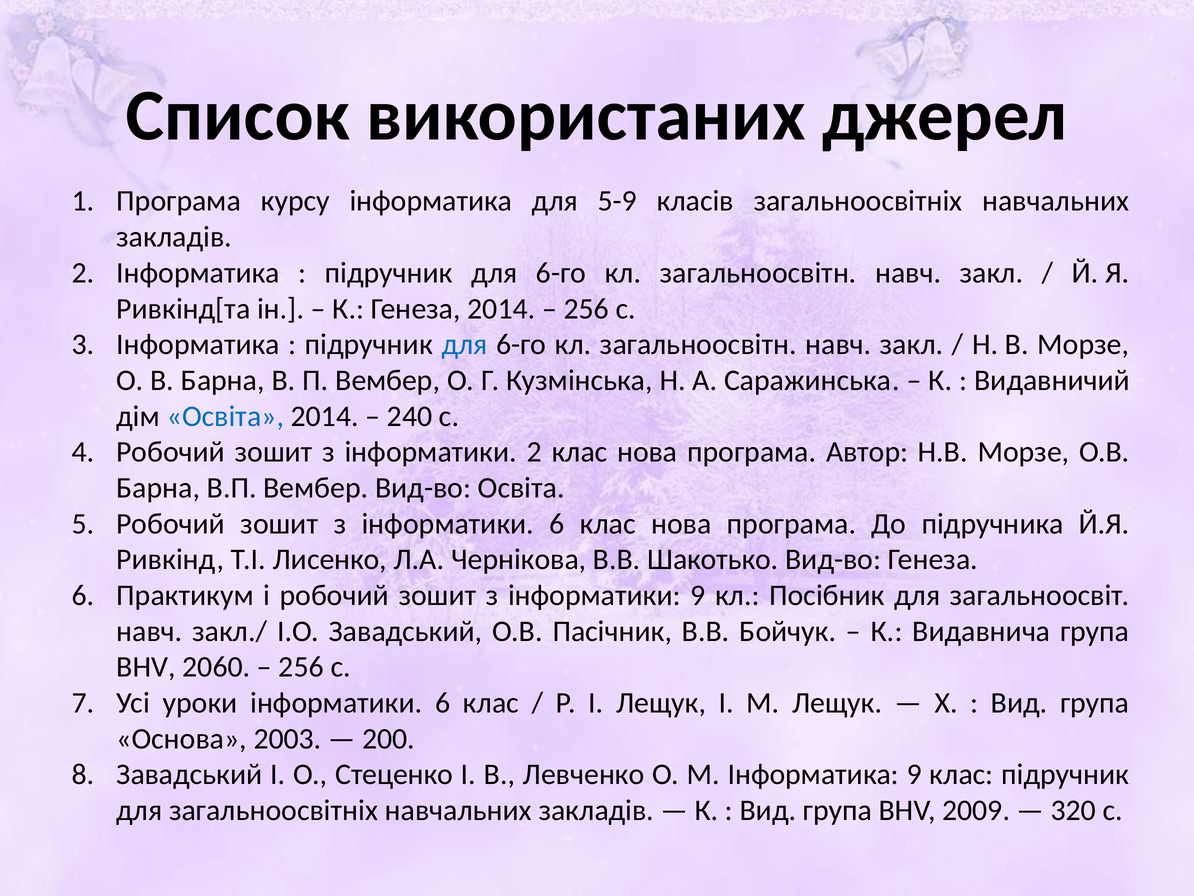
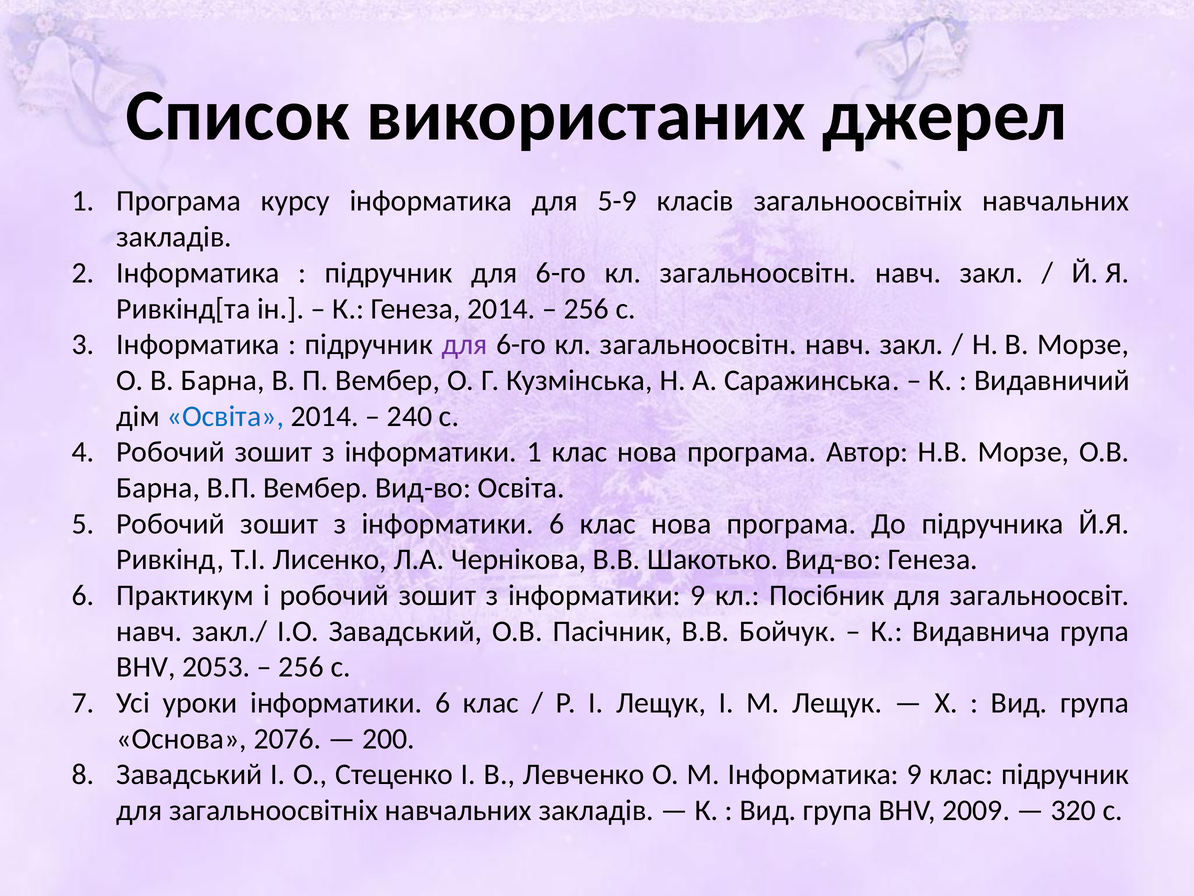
для at (465, 344) colour: blue -> purple
інформатики 2: 2 -> 1
2060: 2060 -> 2053
2003: 2003 -> 2076
